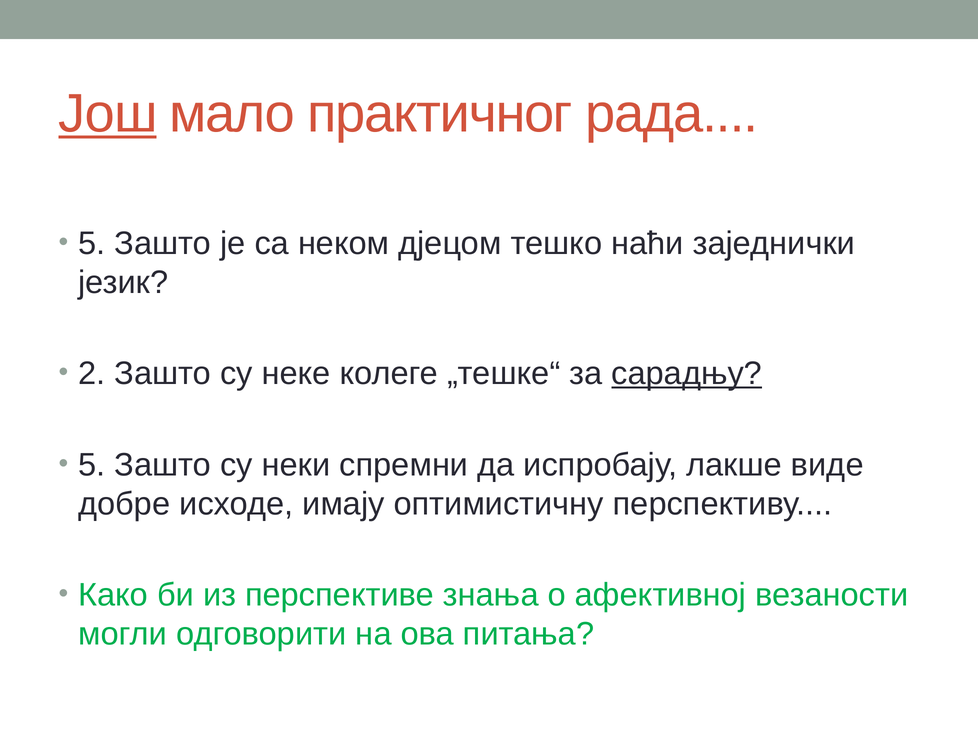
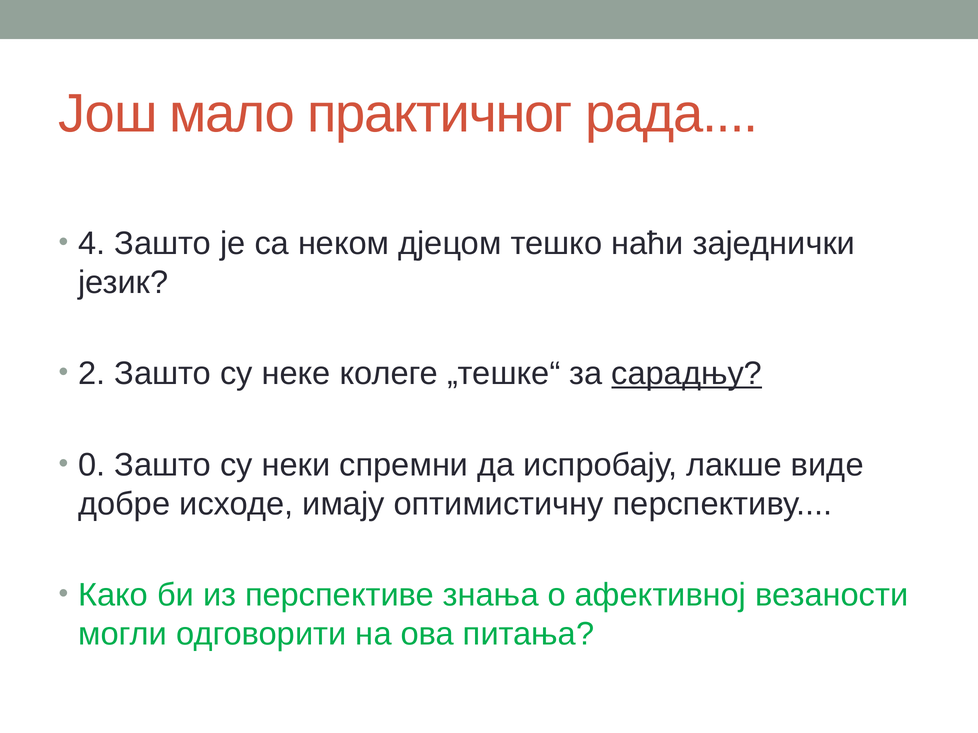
Још underline: present -> none
5 at (92, 244): 5 -> 4
5 at (92, 465): 5 -> 0
